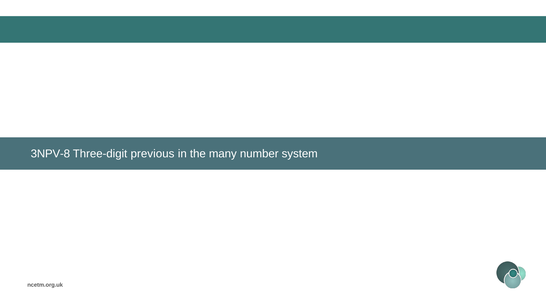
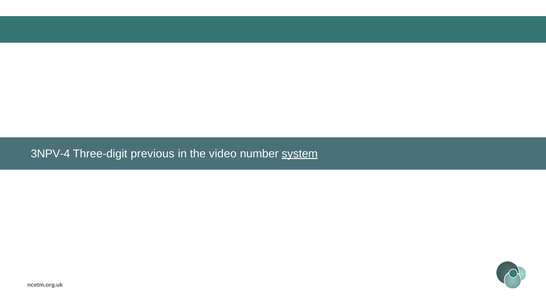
3NPV-8: 3NPV-8 -> 3NPV-4
many: many -> video
system underline: none -> present
